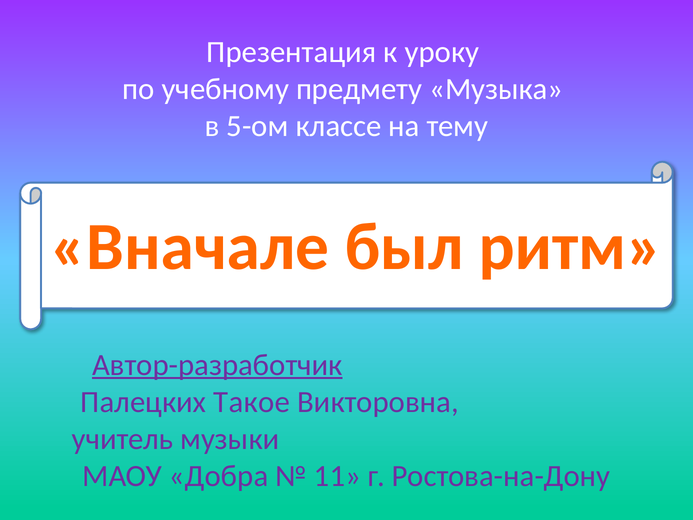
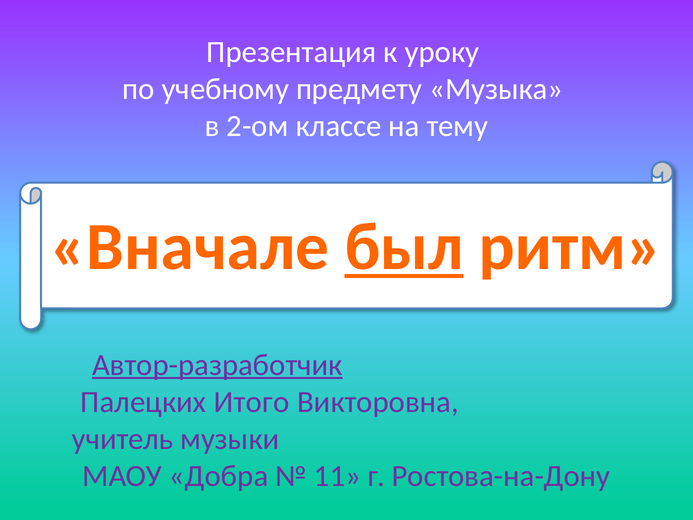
5-ом: 5-ом -> 2-ом
был underline: none -> present
Такое: Такое -> Итого
